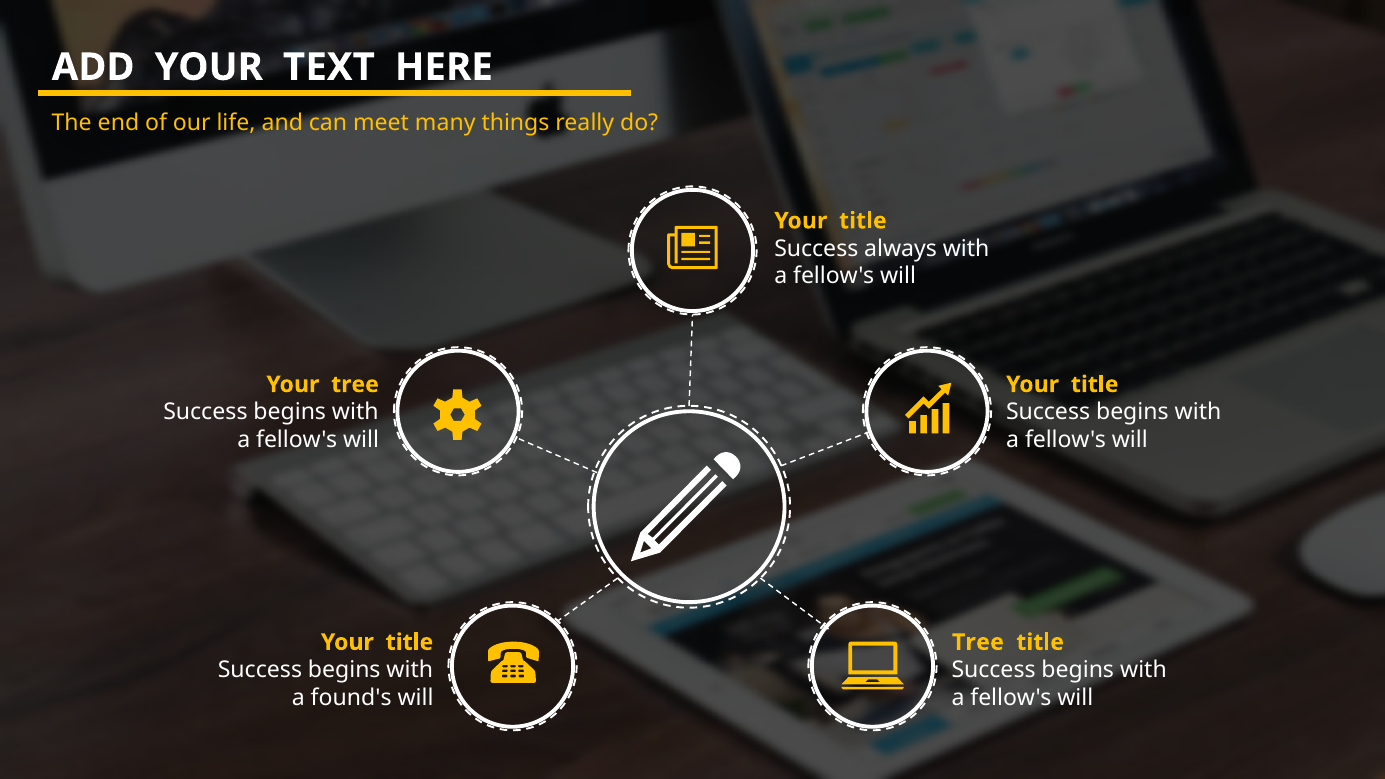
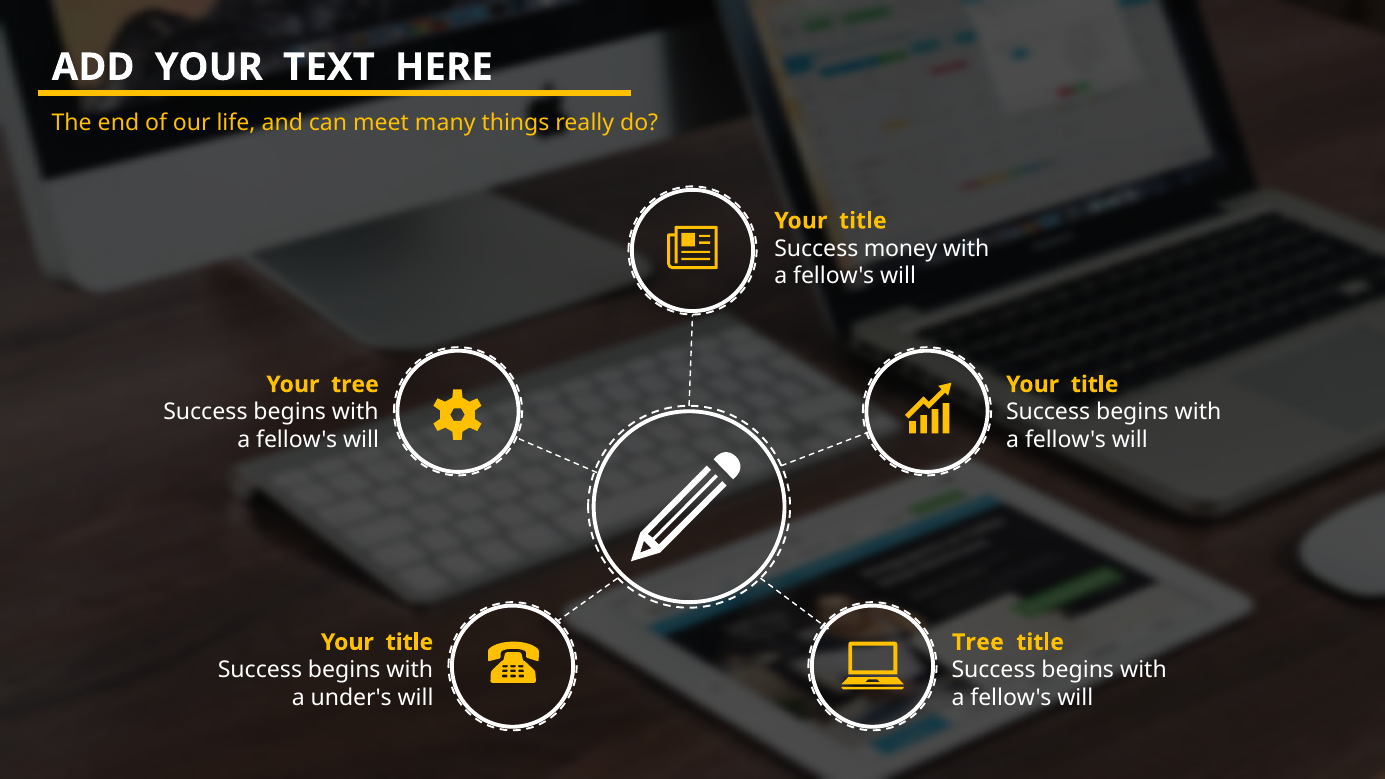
always: always -> money
found's: found's -> under's
